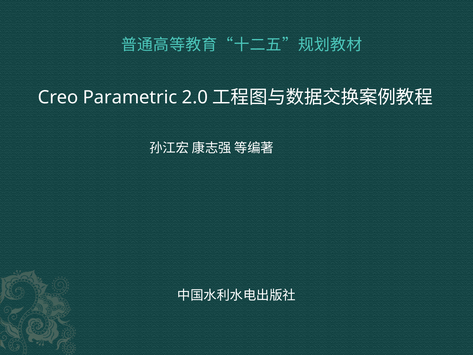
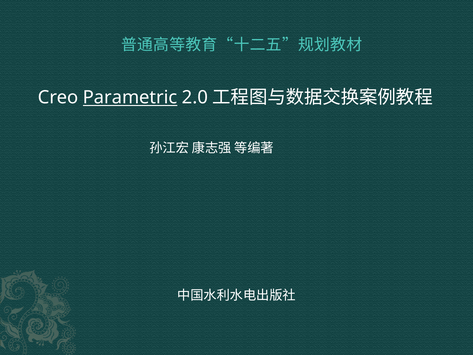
Parametric underline: none -> present
